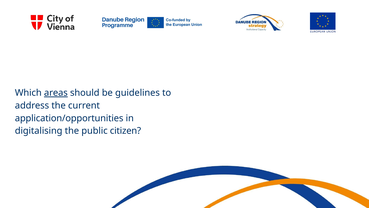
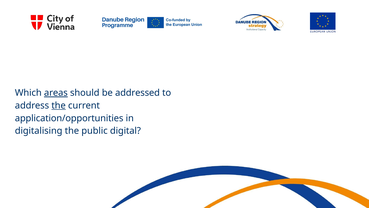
guidelines: guidelines -> addressed
the at (59, 105) underline: none -> present
citizen: citizen -> digital
